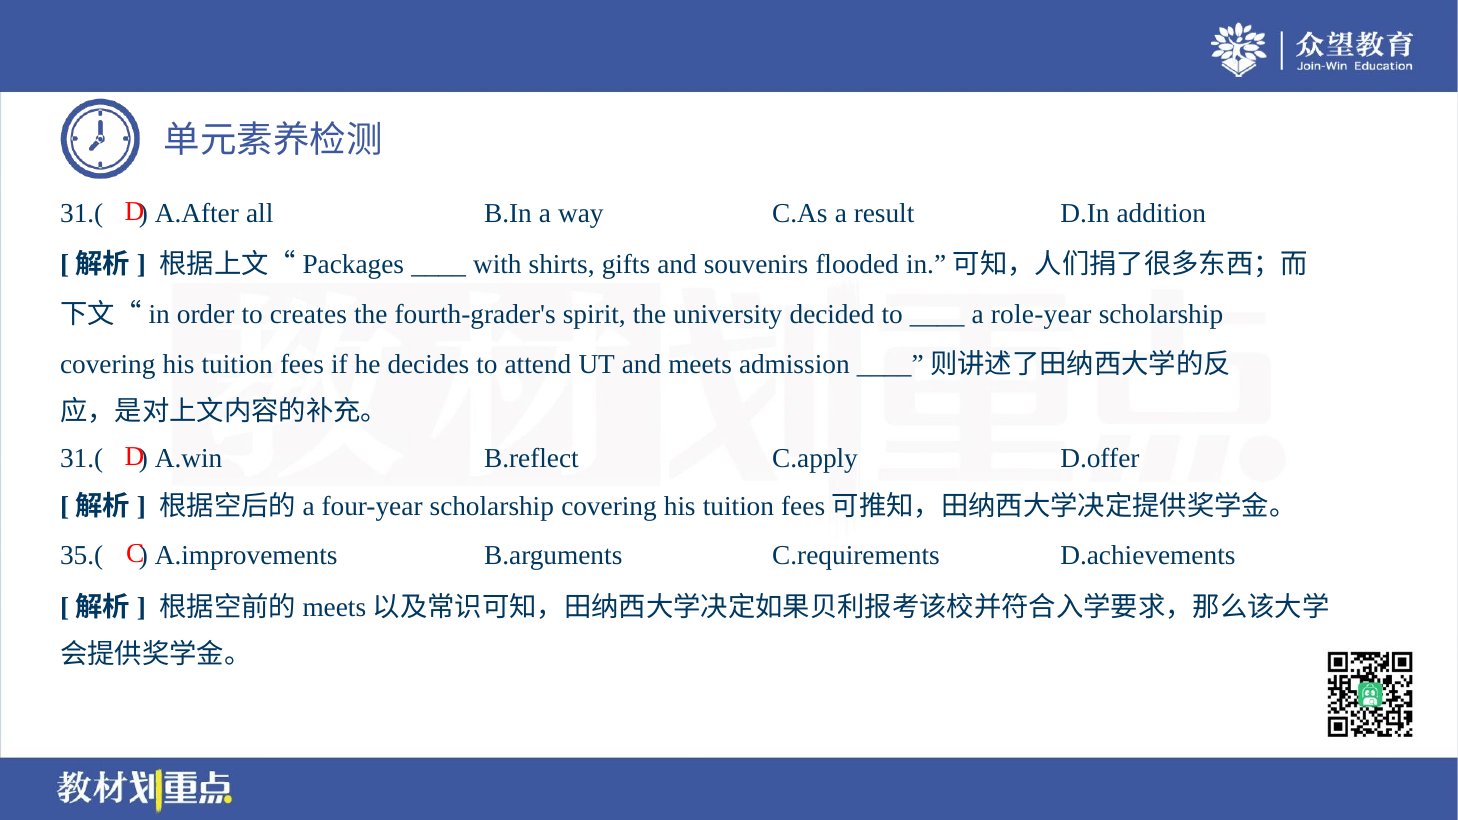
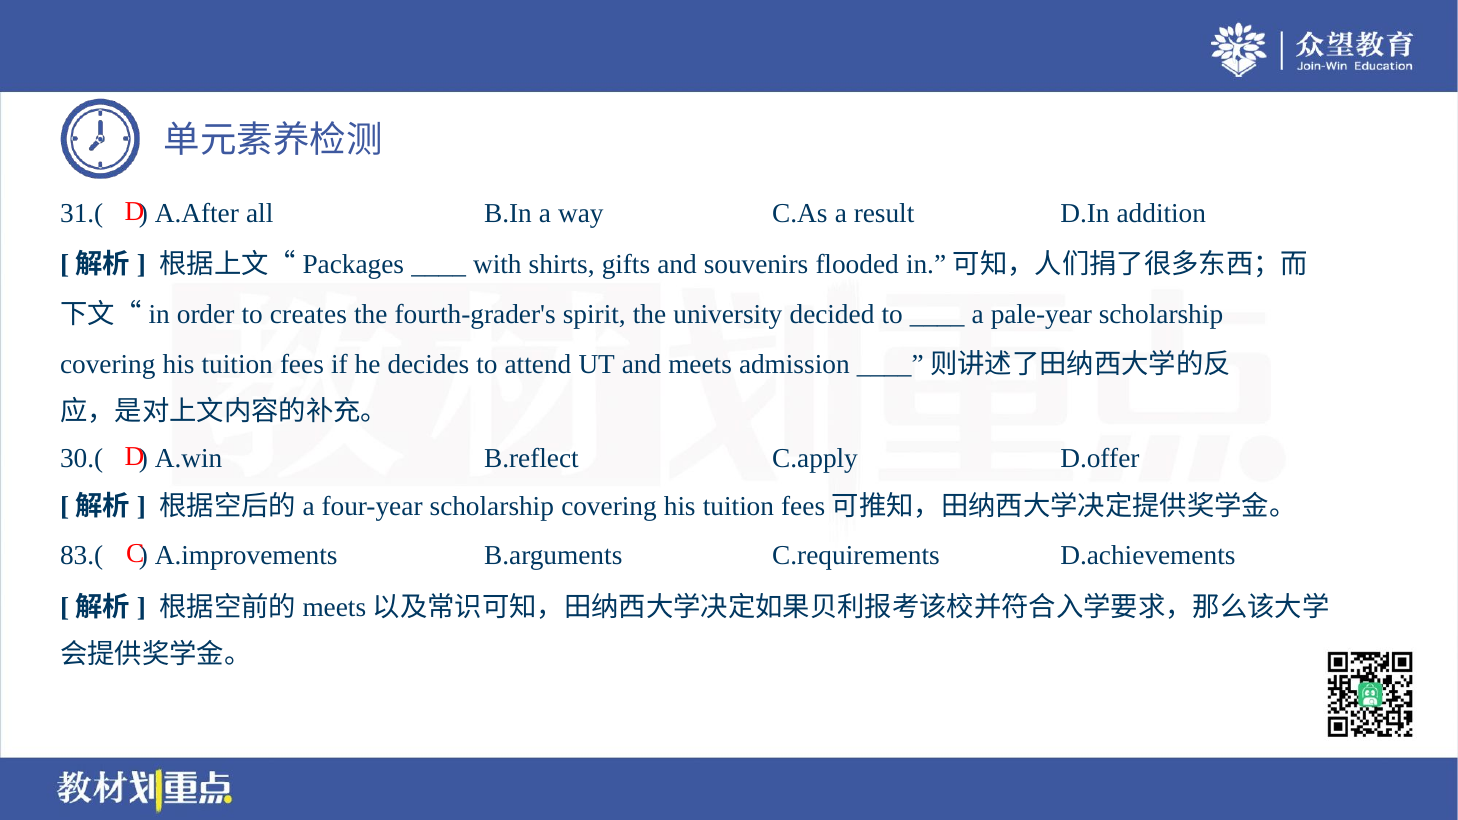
role-year: role-year -> pale-year
31.( at (82, 458): 31.( -> 30.(
35.(: 35.( -> 83.(
